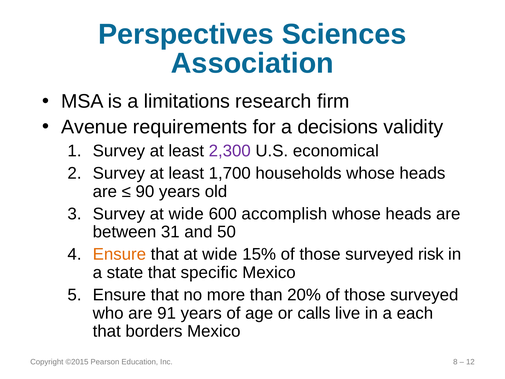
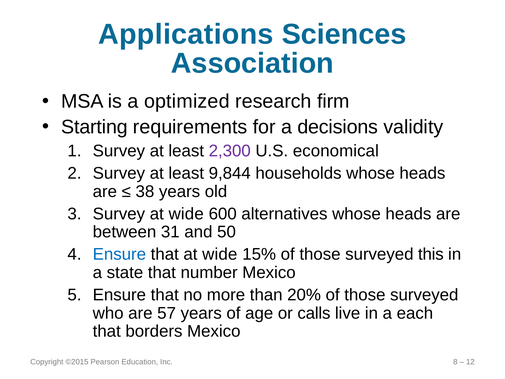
Perspectives: Perspectives -> Applications
limitations: limitations -> optimized
Avenue: Avenue -> Starting
1,700: 1,700 -> 9,844
90: 90 -> 38
accomplish: accomplish -> alternatives
Ensure at (119, 254) colour: orange -> blue
risk: risk -> this
specific: specific -> number
91: 91 -> 57
